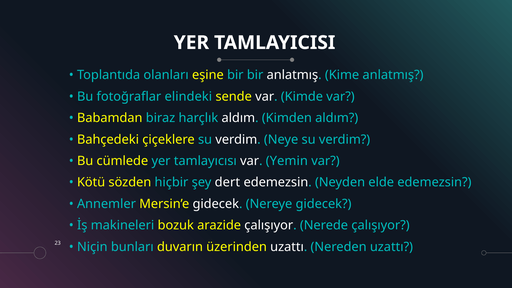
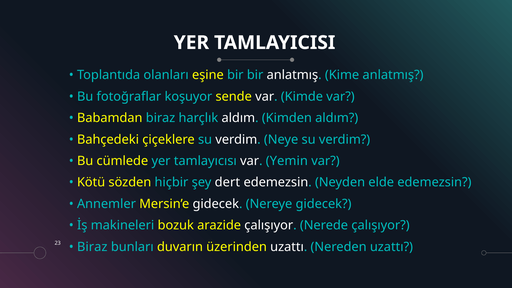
elindeki: elindeki -> koşuyor
Niçin at (92, 247): Niçin -> Biraz
